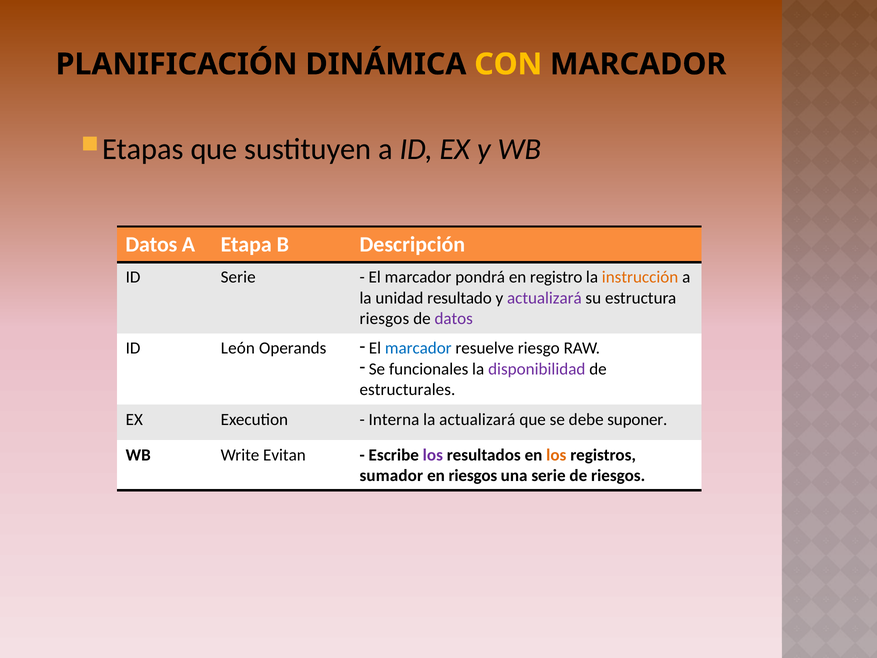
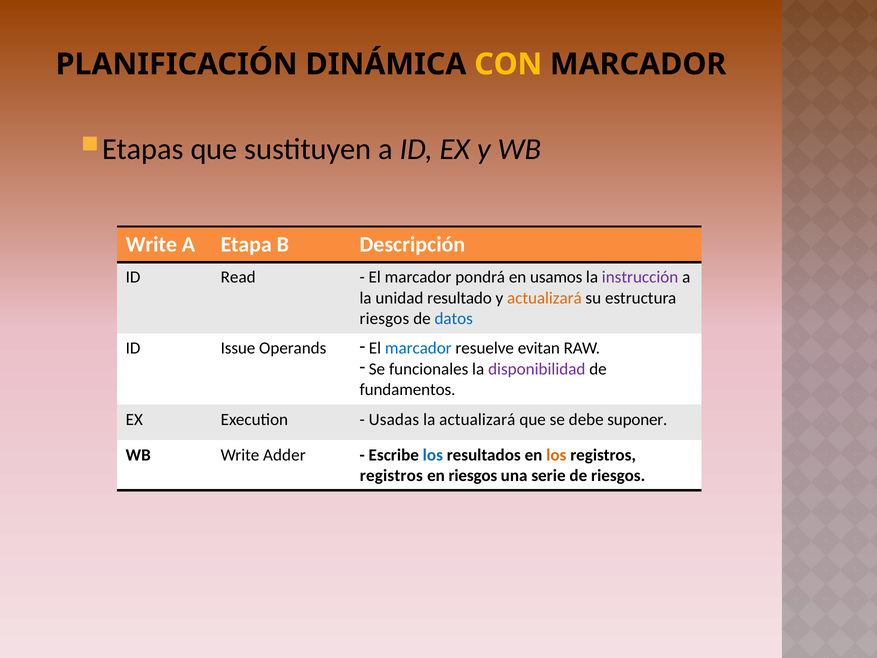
Datos at (151, 245): Datos -> Write
ID Serie: Serie -> Read
registro: registro -> usamos
instrucción colour: orange -> purple
actualizará at (544, 298) colour: purple -> orange
datos at (454, 319) colour: purple -> blue
León: León -> Issue
riesgo: riesgo -> evitan
estructurales: estructurales -> fundamentos
Interna: Interna -> Usadas
Evitan: Evitan -> Adder
los at (433, 455) colour: purple -> blue
sumador at (391, 476): sumador -> registros
